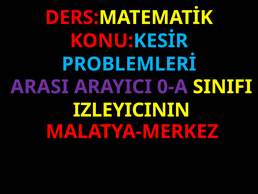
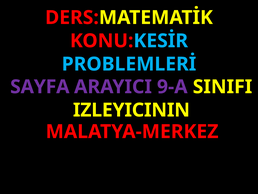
ARASI: ARASI -> SAYFA
0-A: 0-A -> 9-A
